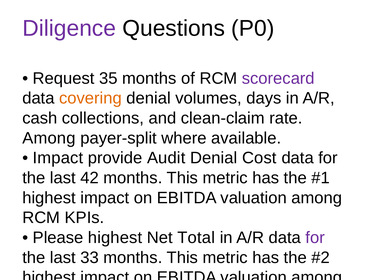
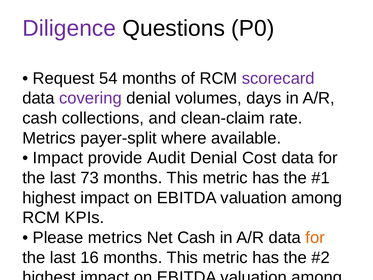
35: 35 -> 54
covering colour: orange -> purple
Among at (49, 138): Among -> Metrics
42: 42 -> 73
Please highest: highest -> metrics
Net Total: Total -> Cash
for at (315, 237) colour: purple -> orange
33: 33 -> 16
